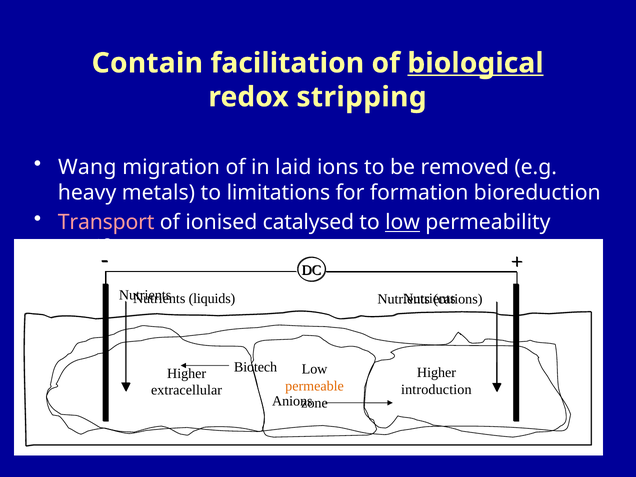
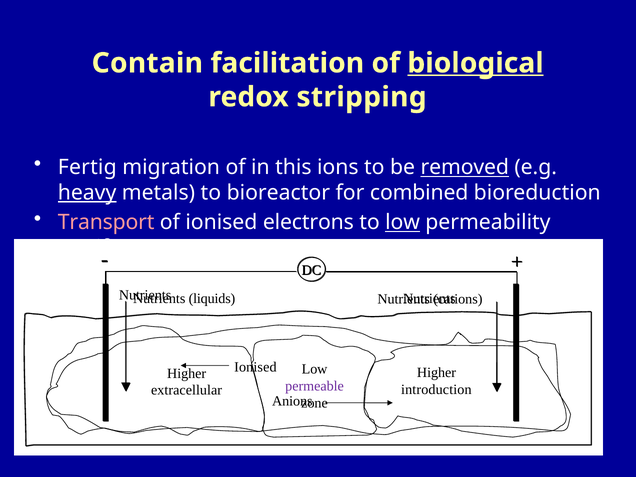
Wang: Wang -> Fertig
laid: laid -> this
removed underline: none -> present
heavy underline: none -> present
limitations: limitations -> bioreactor
formation: formation -> combined
catalysed: catalysed -> electrons
Biotech at (256, 367): Biotech -> Ionised
permeable colour: orange -> purple
